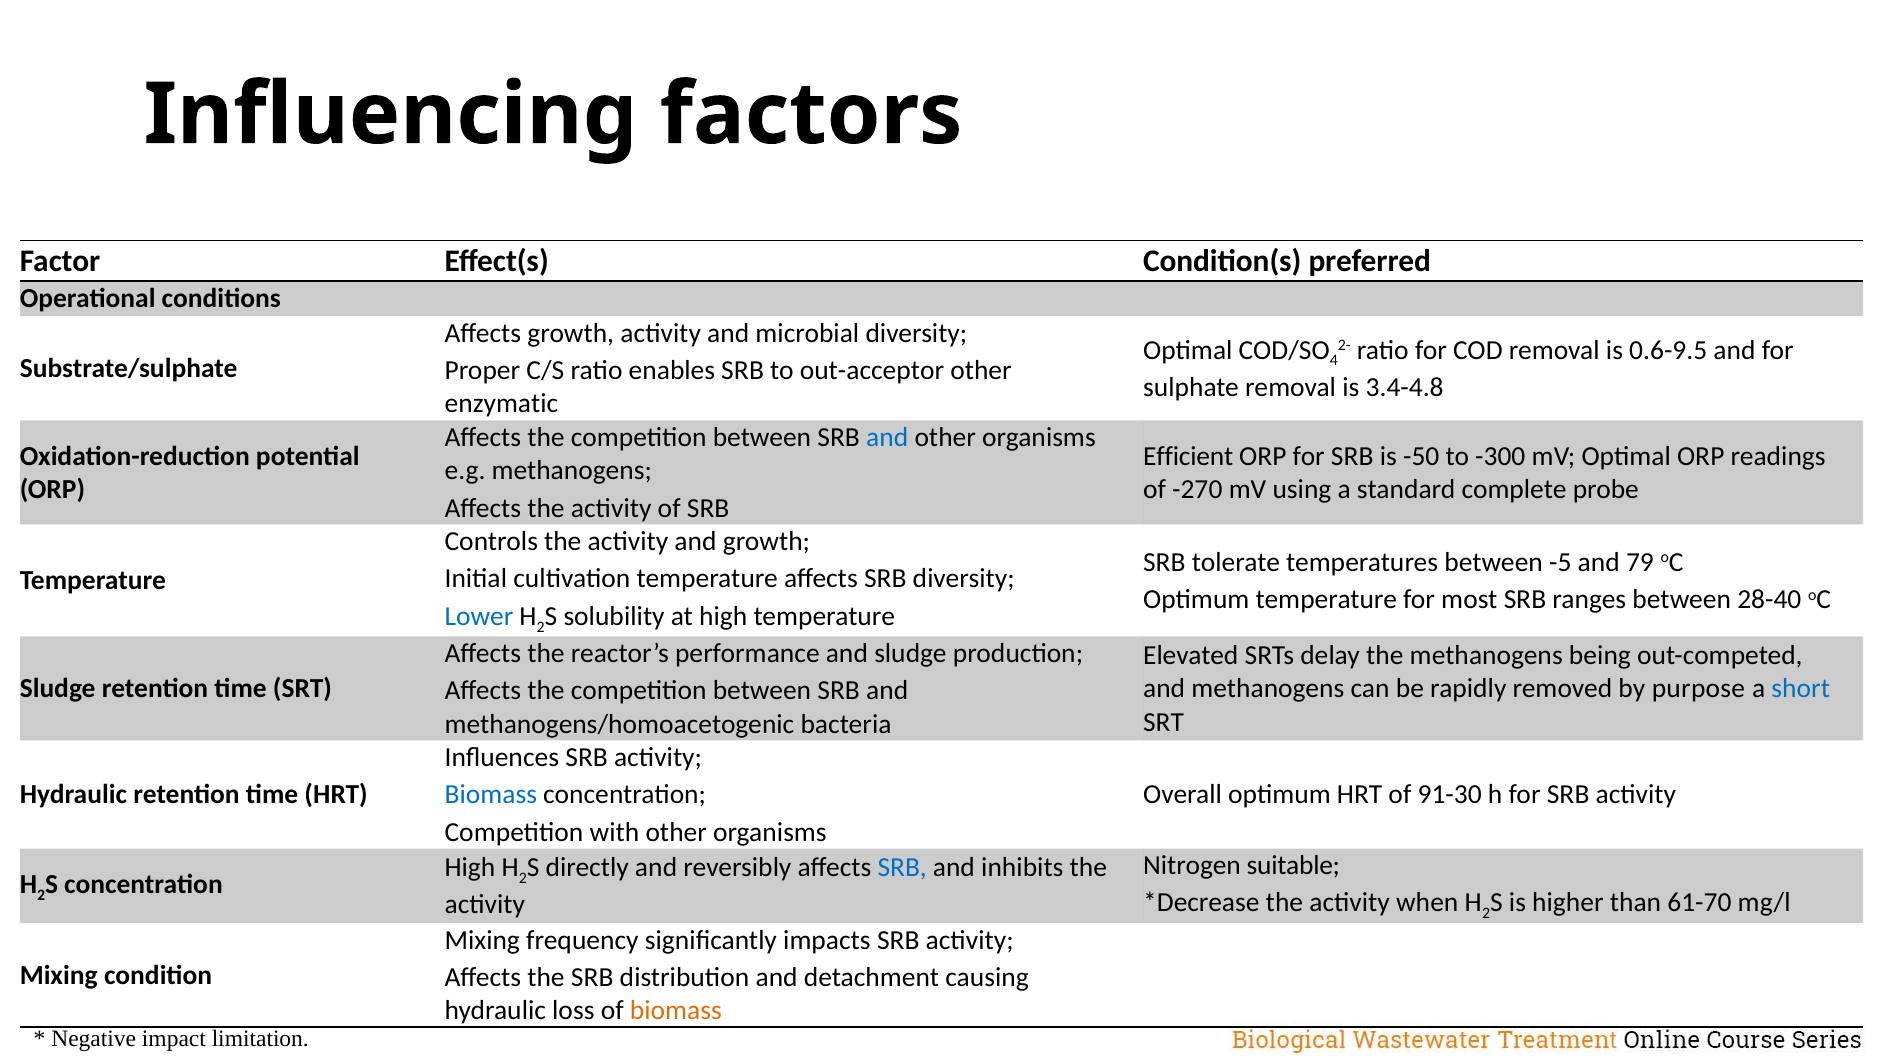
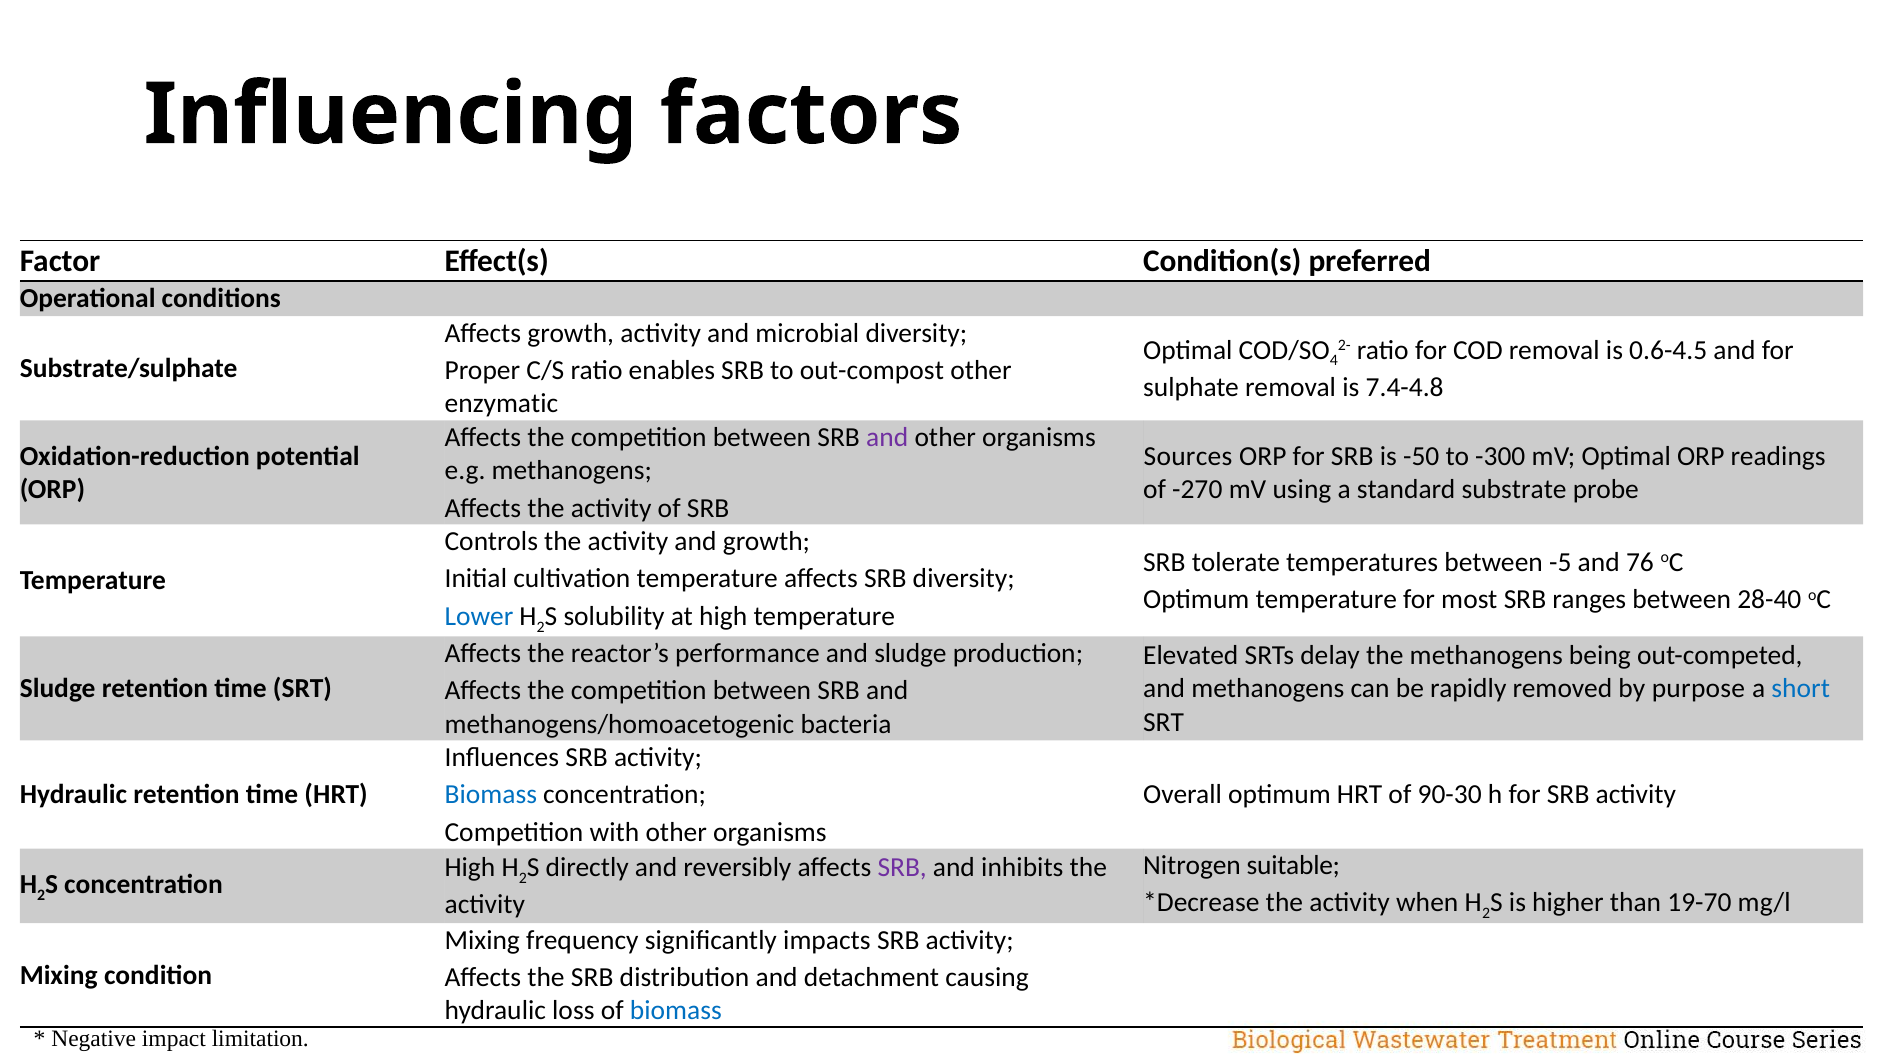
0.6-9.5: 0.6-9.5 -> 0.6-4.5
out-acceptor: out-acceptor -> out-compost
3.4-4.8: 3.4-4.8 -> 7.4-4.8
and at (887, 437) colour: blue -> purple
Efficient: Efficient -> Sources
complete: complete -> substrate
79: 79 -> 76
91-30: 91-30 -> 90-30
SRB at (902, 868) colour: blue -> purple
61-70: 61-70 -> 19-70
biomass at (676, 1011) colour: orange -> blue
